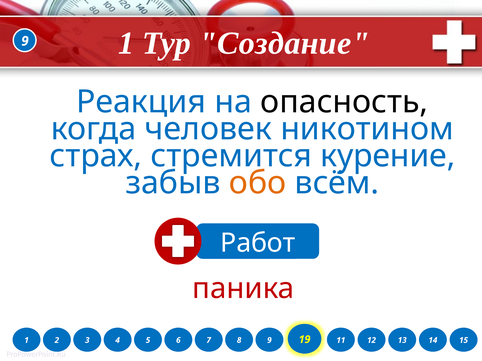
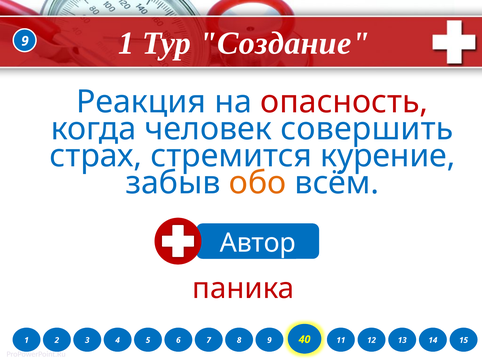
опасность colour: black -> red
никотином: никотином -> совершить
Работ: Работ -> Автор
19: 19 -> 40
